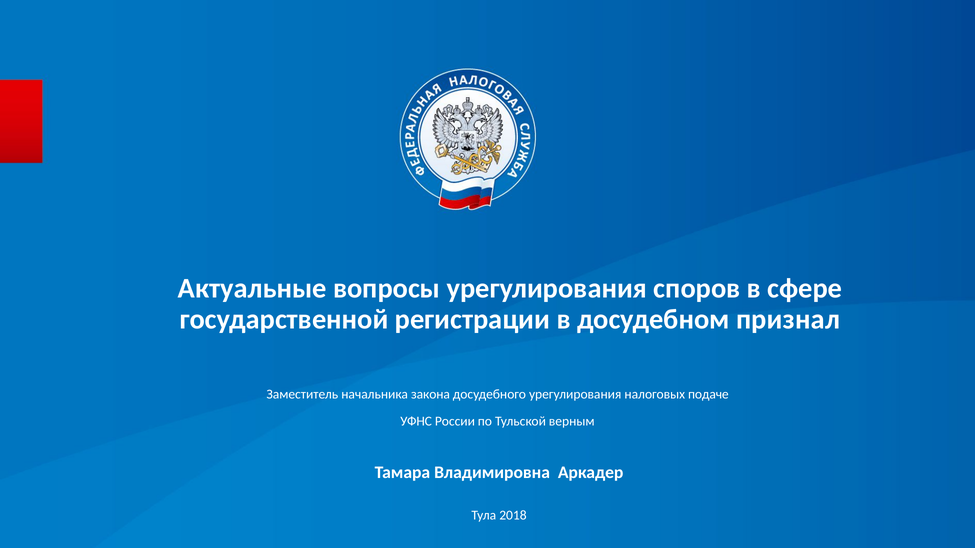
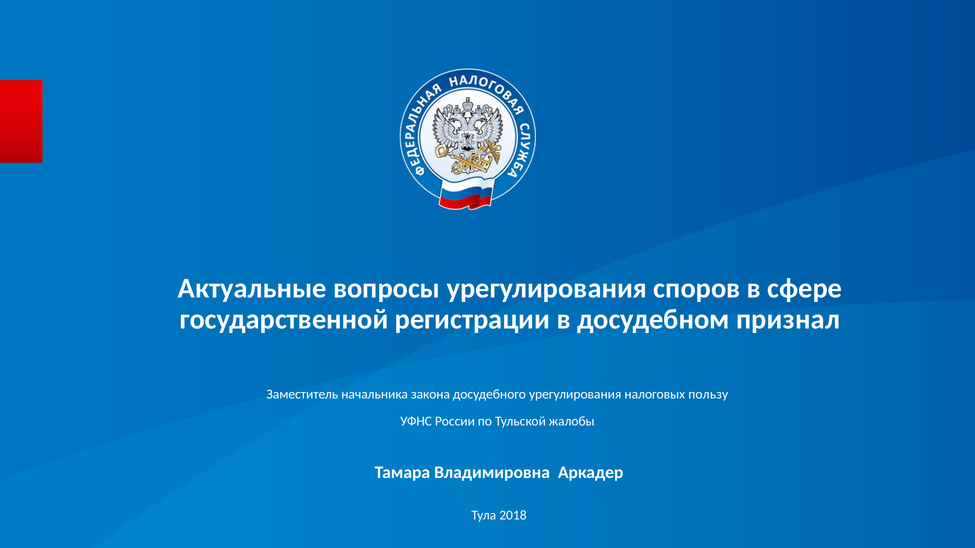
подаче: подаче -> пользу
верным: верным -> жалобы
